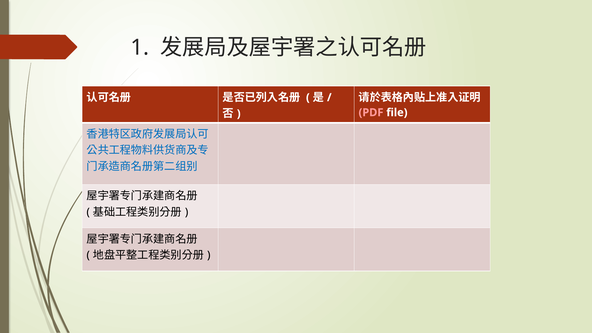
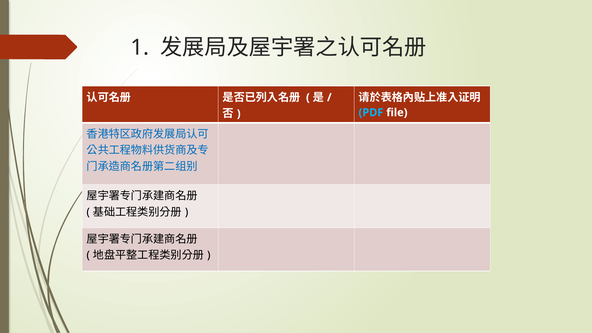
PDF colour: pink -> light blue
